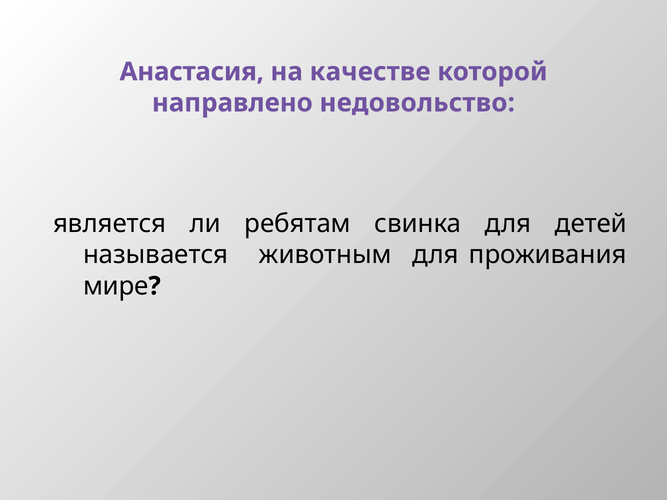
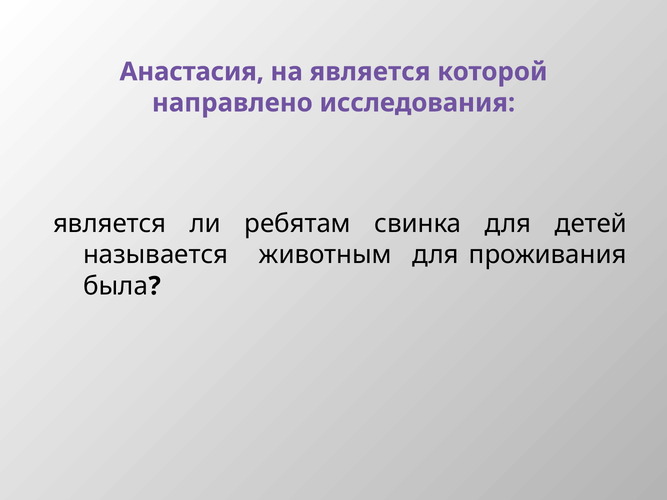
на качестве: качестве -> является
недовольство: недовольство -> исследования
мире: мире -> была
